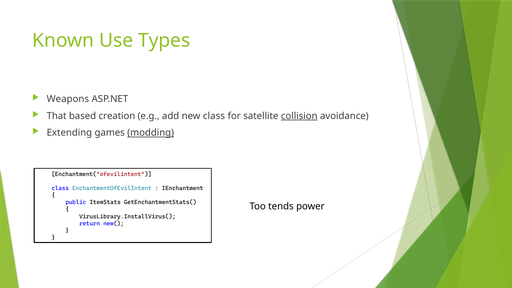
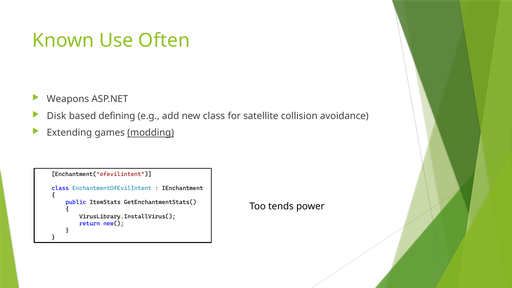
Types: Types -> Often
That: That -> Disk
creation: creation -> defining
collision underline: present -> none
